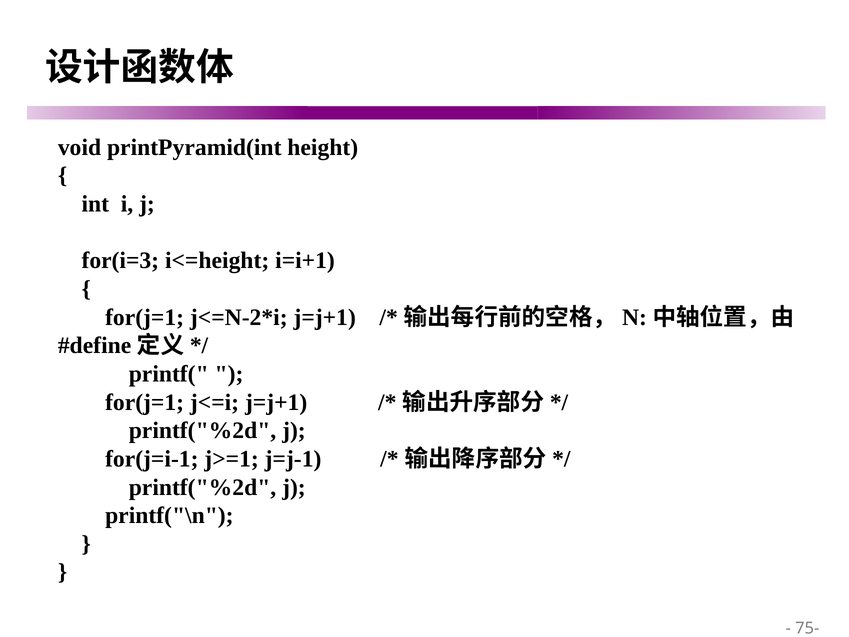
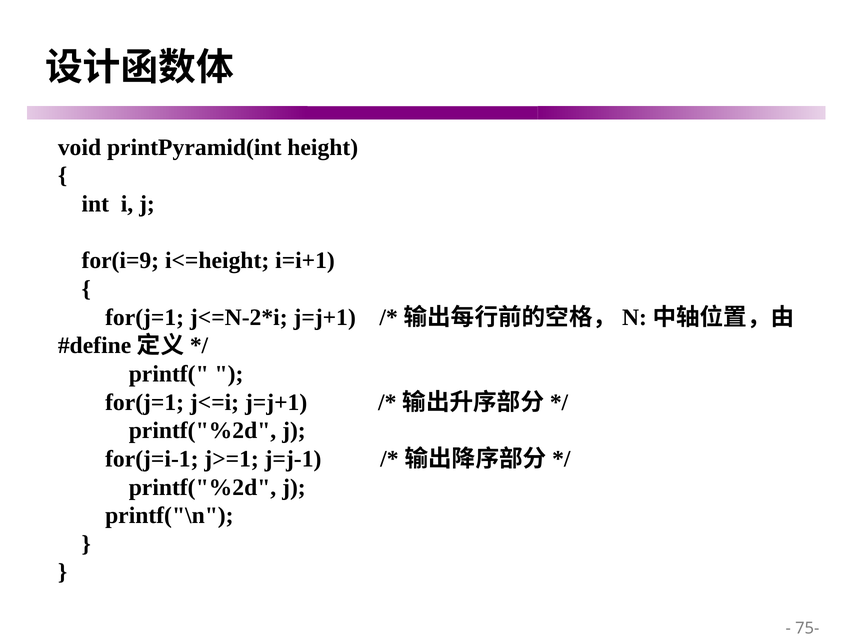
for(i=3: for(i=3 -> for(i=9
